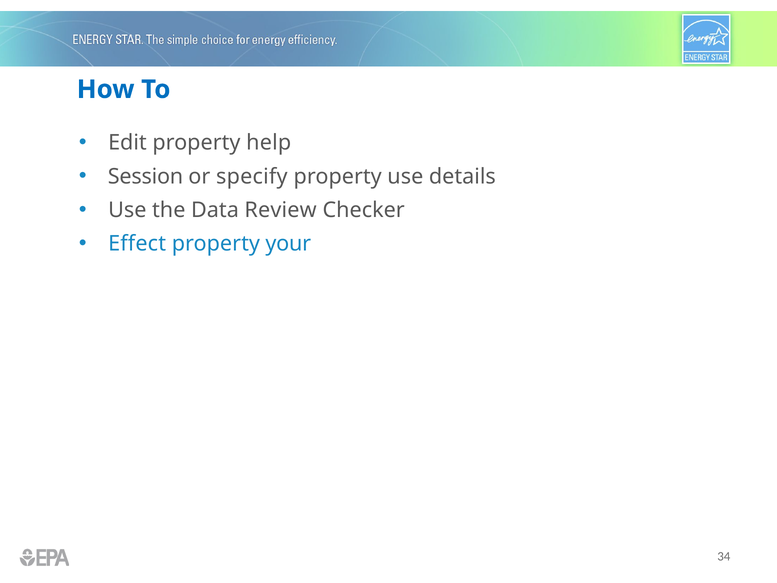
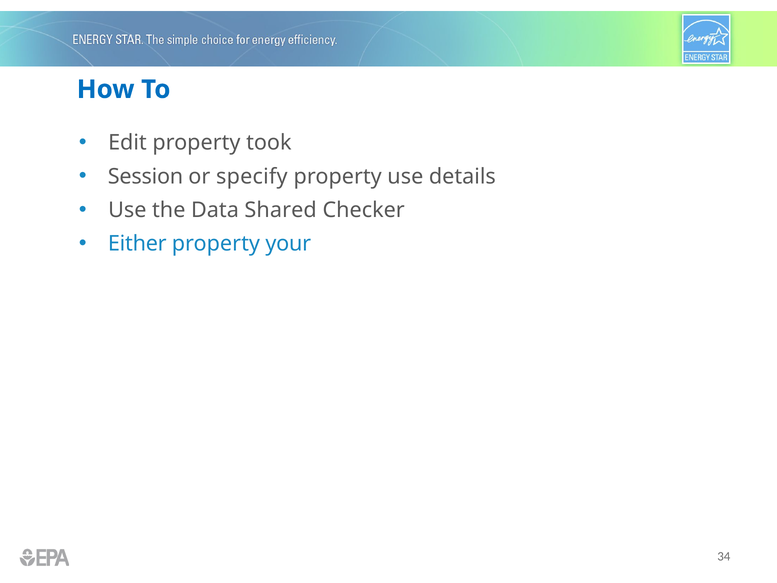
help: help -> took
Review: Review -> Shared
Effect: Effect -> Either
